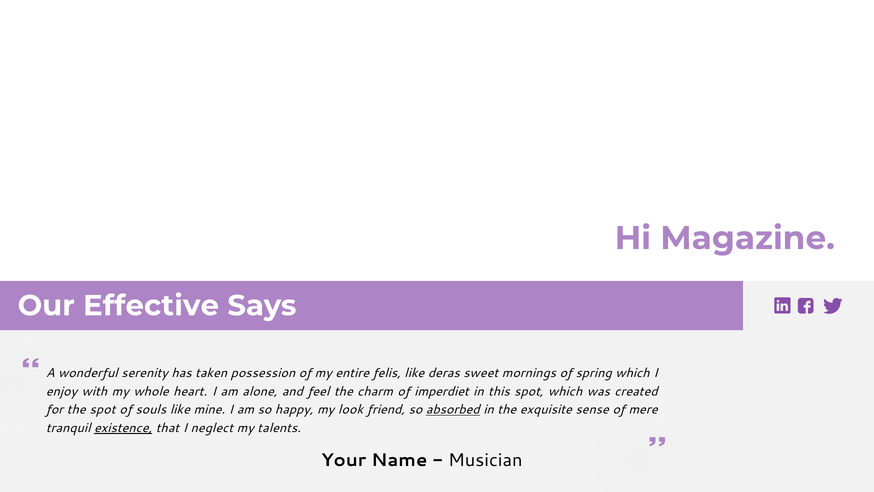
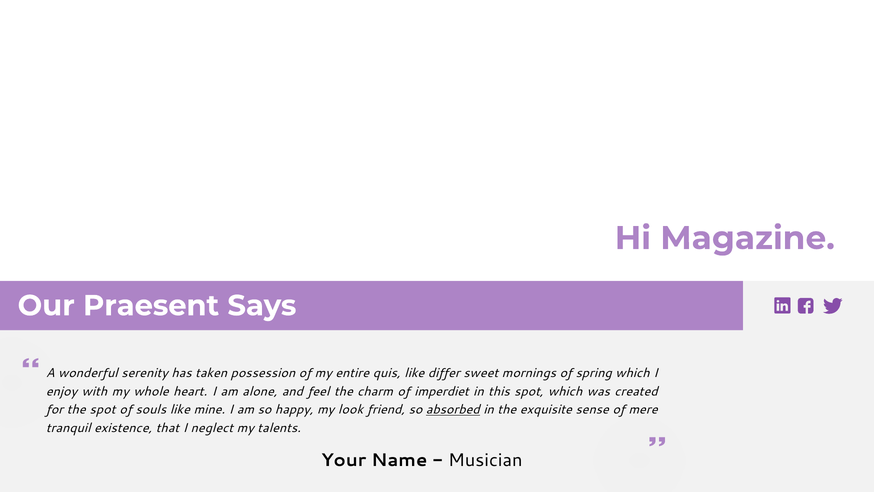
Effective: Effective -> Praesent
felis: felis -> quis
deras: deras -> differ
existence underline: present -> none
